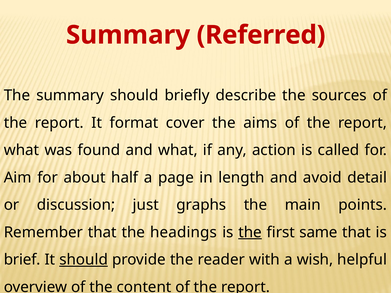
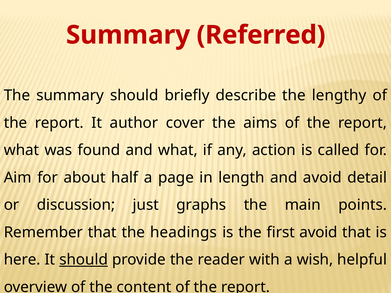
sources: sources -> lengthy
format: format -> author
the at (250, 232) underline: present -> none
first same: same -> avoid
brief: brief -> here
